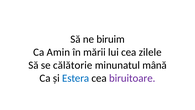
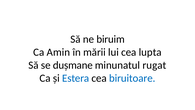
zilele: zilele -> lupta
călătorie: călătorie -> dușmane
mână: mână -> rugat
biruitoare colour: purple -> blue
